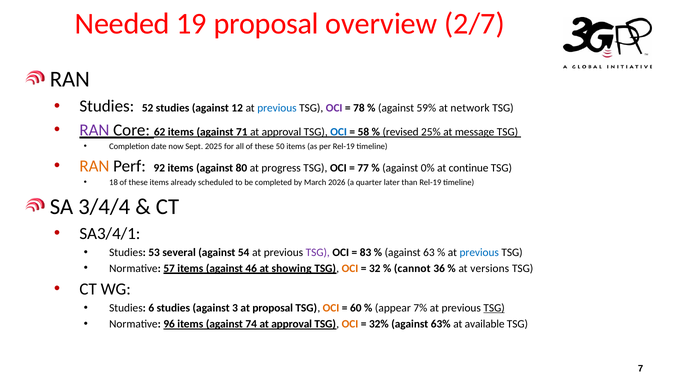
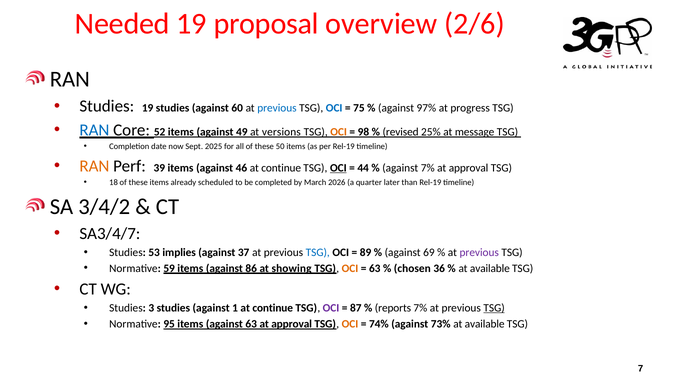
2/7: 2/7 -> 2/6
Studies 52: 52 -> 19
12: 12 -> 60
OCI at (334, 108) colour: purple -> blue
78: 78 -> 75
59%: 59% -> 97%
network: network -> progress
RAN at (94, 130) colour: purple -> blue
62: 62 -> 52
71: 71 -> 49
approval at (281, 132): approval -> versions
OCI at (339, 132) colour: blue -> orange
58: 58 -> 98
92: 92 -> 39
80: 80 -> 46
progress at (281, 168): progress -> continue
OCI at (338, 168) underline: none -> present
77: 77 -> 44
against 0%: 0% -> 7%
continue at (469, 168): continue -> approval
3/4/4: 3/4/4 -> 3/4/2
SA3/4/1: SA3/4/1 -> SA3/4/7
several: several -> implies
54: 54 -> 37
TSG at (318, 252) colour: purple -> blue
83: 83 -> 89
63: 63 -> 69
previous at (479, 252) colour: blue -> purple
57: 57 -> 59
46: 46 -> 86
32 at (375, 268): 32 -> 63
cannot: cannot -> chosen
versions at (490, 268): versions -> available
6: 6 -> 3
3: 3 -> 1
proposal at (273, 308): proposal -> continue
OCI at (331, 308) colour: orange -> purple
60: 60 -> 87
appear: appear -> reports
96: 96 -> 95
against 74: 74 -> 63
32%: 32% -> 74%
63%: 63% -> 73%
